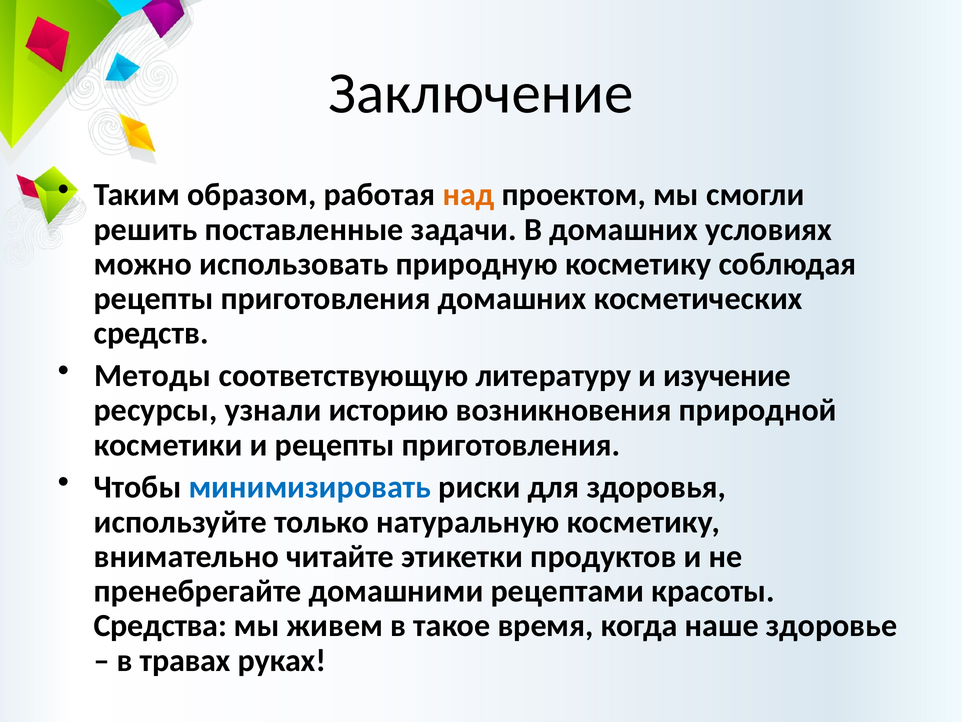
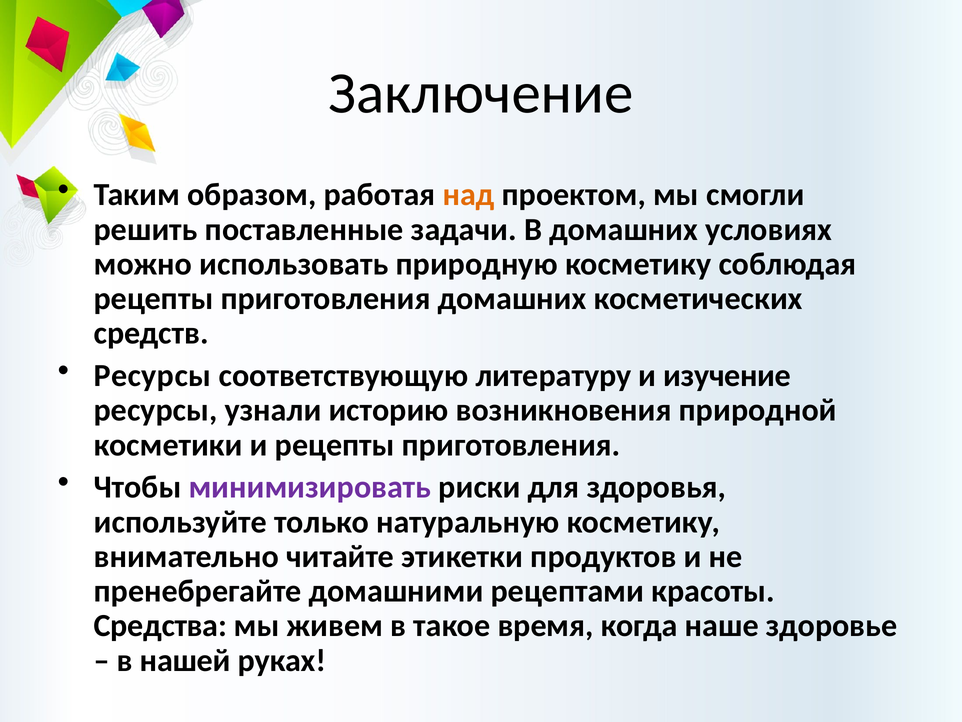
Методы at (152, 375): Методы -> Ресурсы
минимизировать colour: blue -> purple
травах: травах -> нашей
